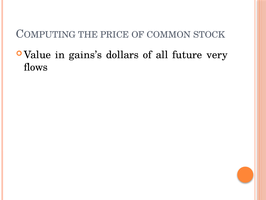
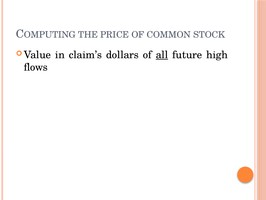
gains’s: gains’s -> claim’s
all underline: none -> present
very: very -> high
